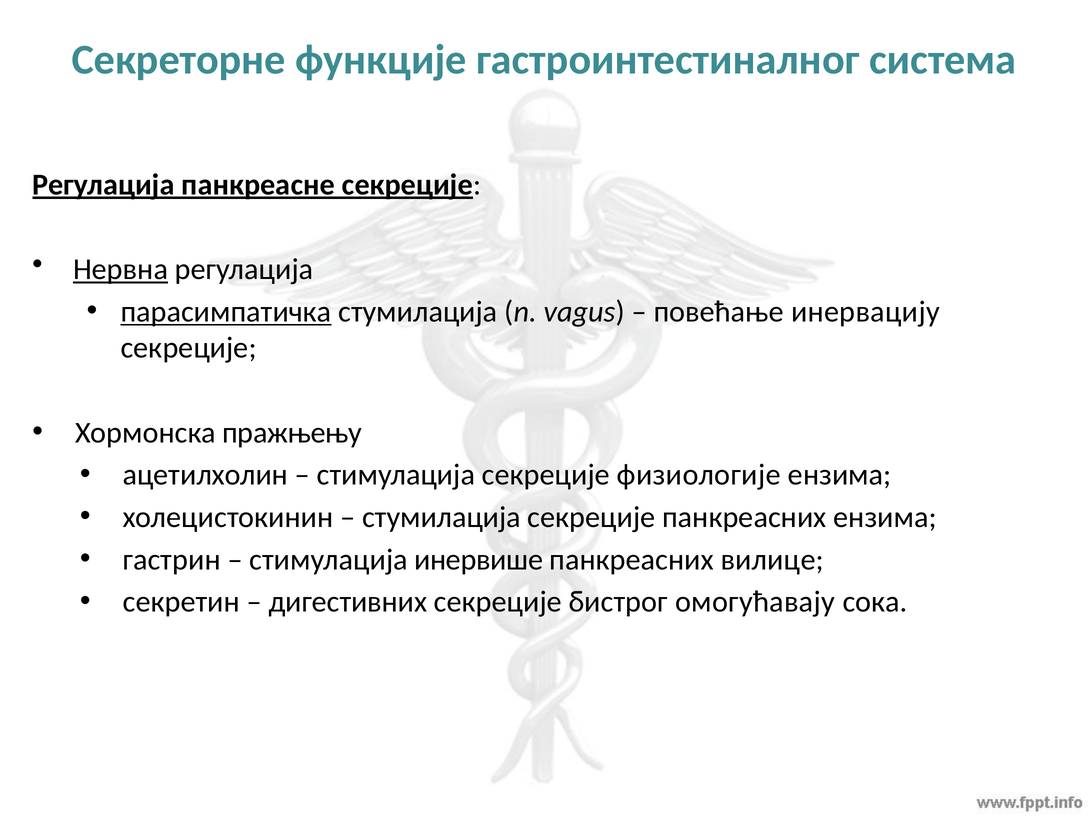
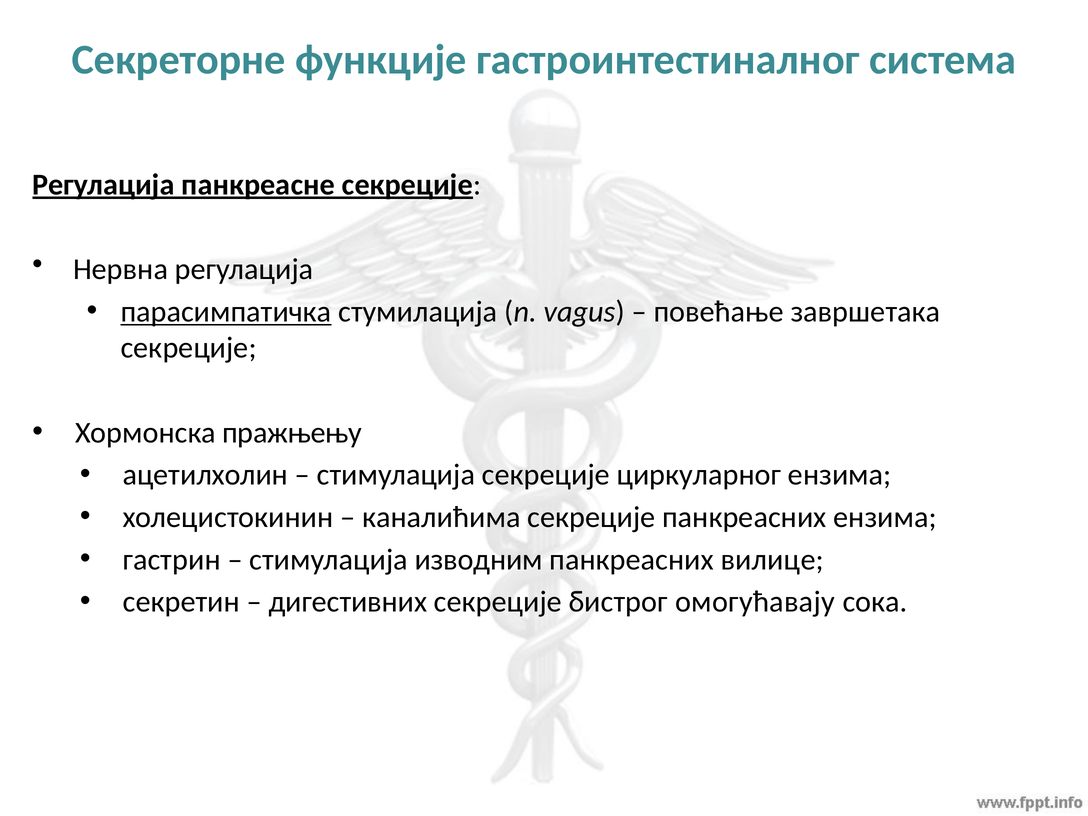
Нервна underline: present -> none
инервацију: инервацију -> завршетака
физиологије: физиологије -> циркуларног
стумилација at (441, 517): стумилација -> каналићима
инервише: инервише -> изводним
